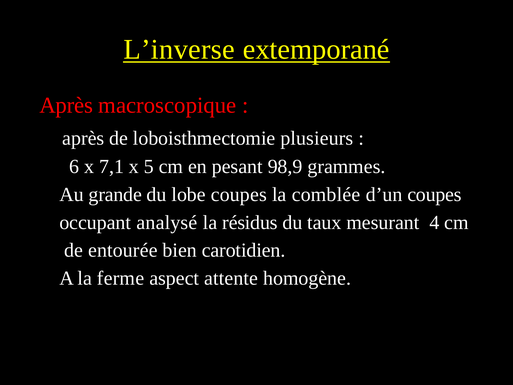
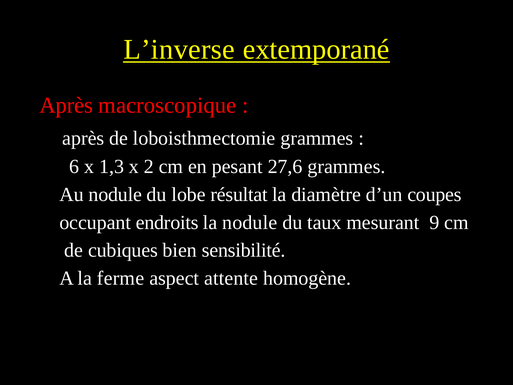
loboisthmectomie plusieurs: plusieurs -> grammes
7,1: 7,1 -> 1,3
5: 5 -> 2
98,9: 98,9 -> 27,6
Au grande: grande -> nodule
lobe coupes: coupes -> résultat
comblée: comblée -> diamètre
analysé: analysé -> endroits
la résidus: résidus -> nodule
4: 4 -> 9
entourée: entourée -> cubiques
carotidien: carotidien -> sensibilité
